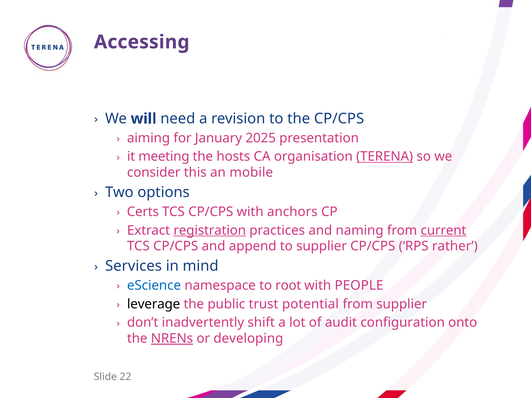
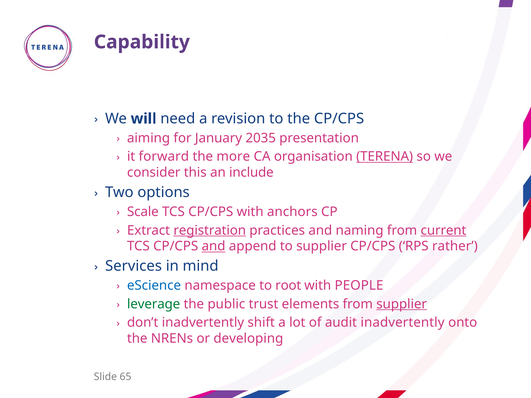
Accessing: Accessing -> Capability
2025: 2025 -> 2035
meeting: meeting -> forward
hosts: hosts -> more
mobile: mobile -> include
Certs: Certs -> Scale
and at (214, 246) underline: none -> present
leverage colour: black -> green
potential: potential -> elements
supplier at (402, 304) underline: none -> present
audit configuration: configuration -> inadvertently
NRENs underline: present -> none
22: 22 -> 65
